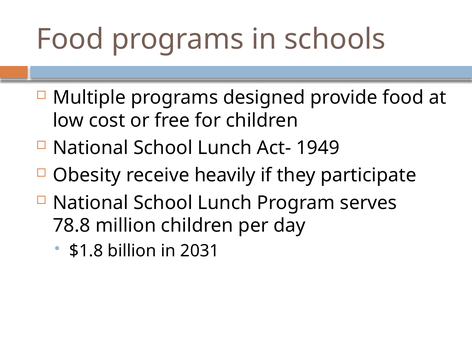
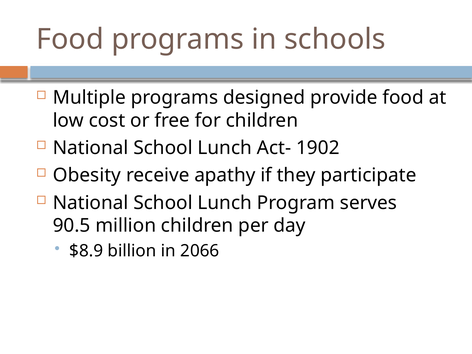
1949: 1949 -> 1902
heavily: heavily -> apathy
78.8: 78.8 -> 90.5
$1.8: $1.8 -> $8.9
2031: 2031 -> 2066
